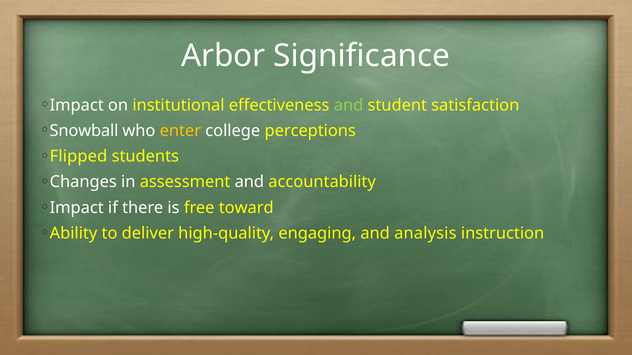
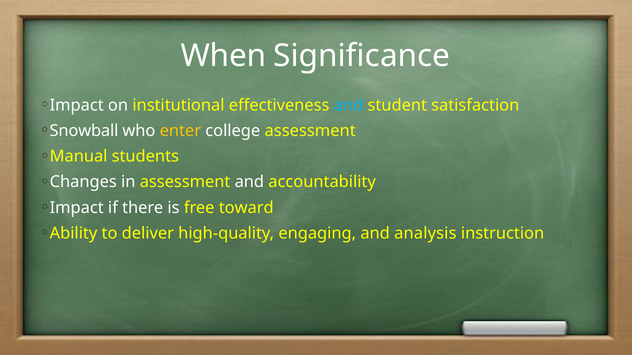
Arbor: Arbor -> When
and at (349, 105) colour: light green -> light blue
college perceptions: perceptions -> assessment
Flipped: Flipped -> Manual
